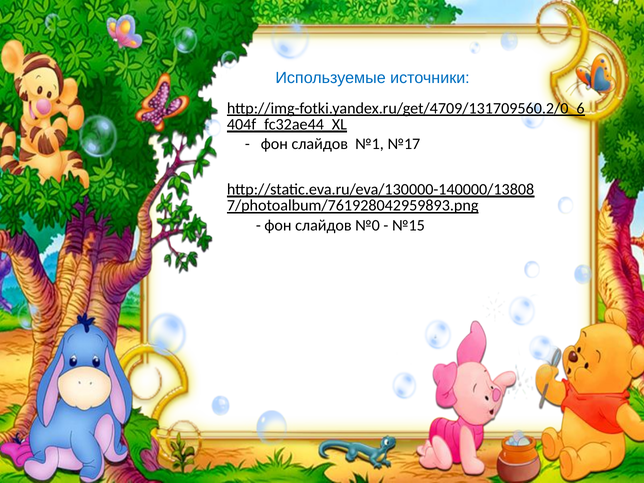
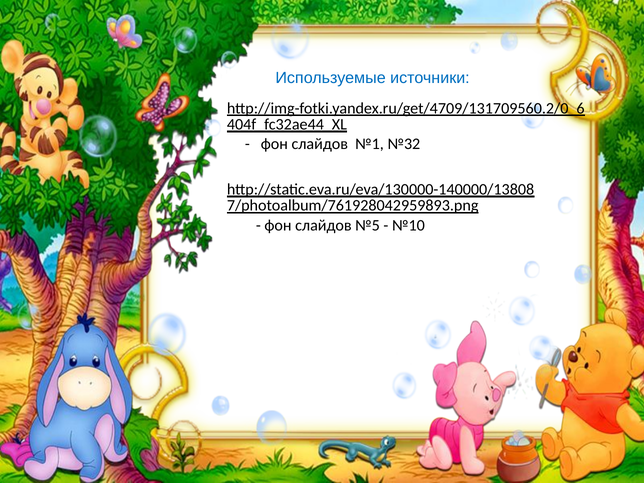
№17: №17 -> №32
№0: №0 -> №5
№15: №15 -> №10
